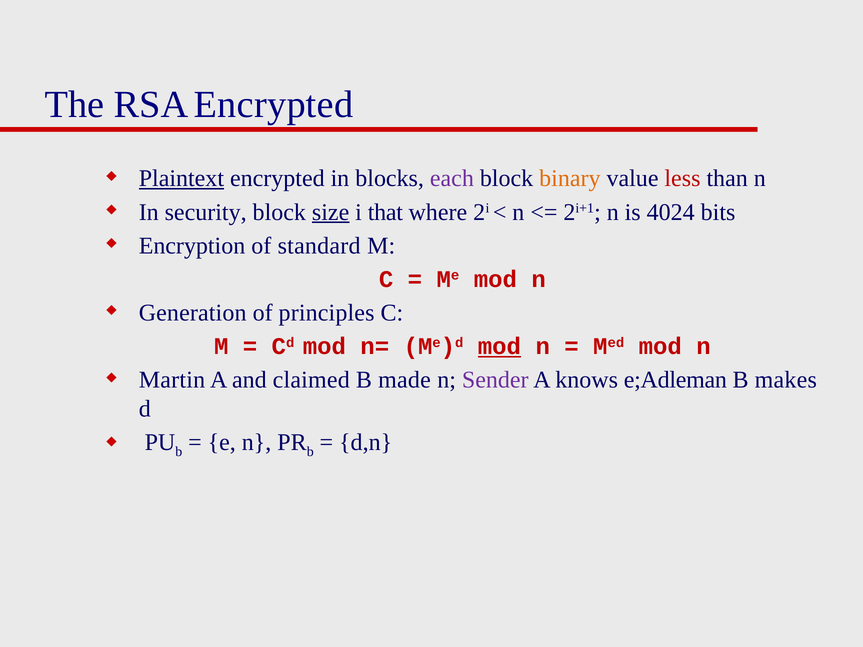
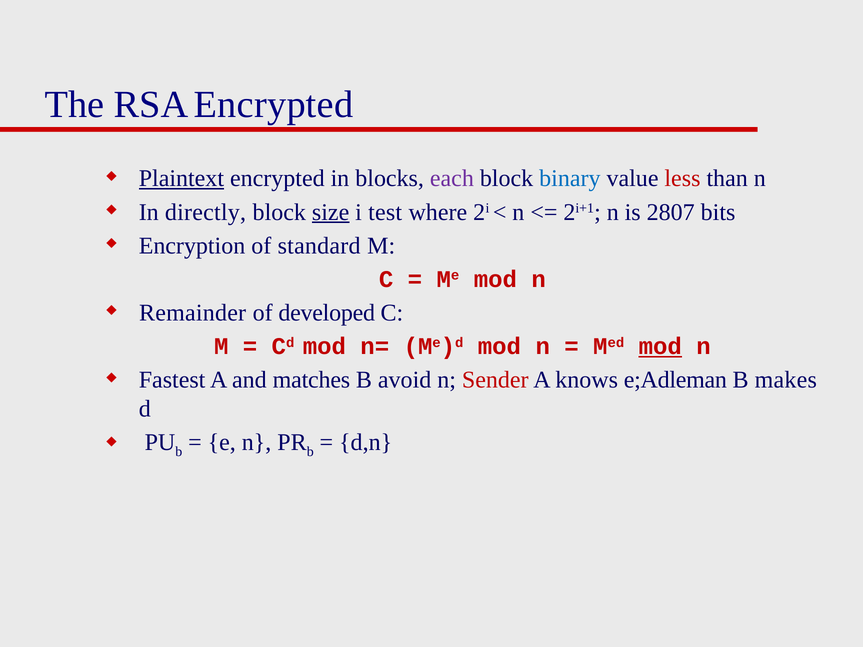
binary colour: orange -> blue
security: security -> directly
that: that -> test
4024: 4024 -> 2807
Generation: Generation -> Remainder
principles: principles -> developed
mod at (499, 346) underline: present -> none
mod at (660, 346) underline: none -> present
Martin: Martin -> Fastest
claimed: claimed -> matches
made: made -> avoid
Sender colour: purple -> red
